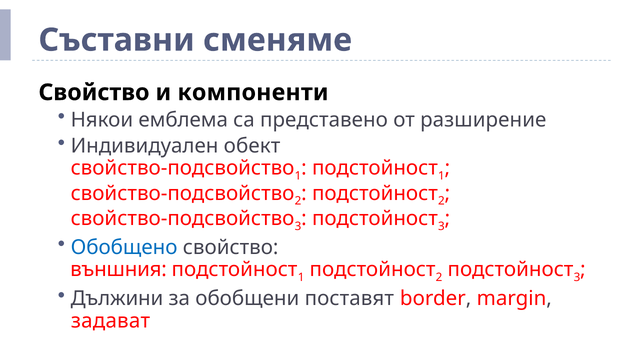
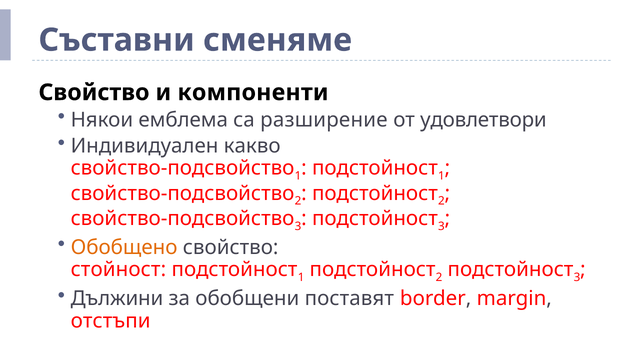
представено: представено -> разширение
разширение: разширение -> удовлетвори
обект: обект -> какво
Обобщено colour: blue -> orange
външния: външния -> стойност
задават: задават -> отстъпи
